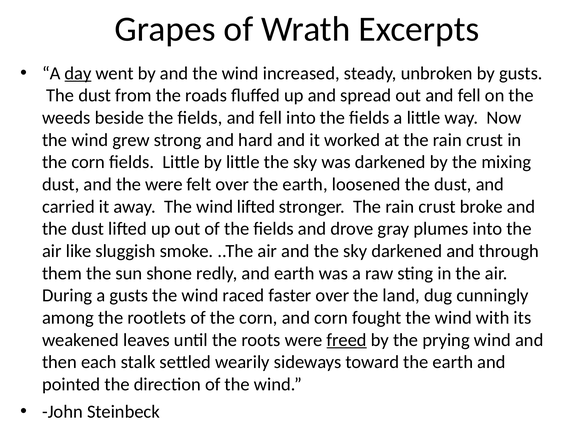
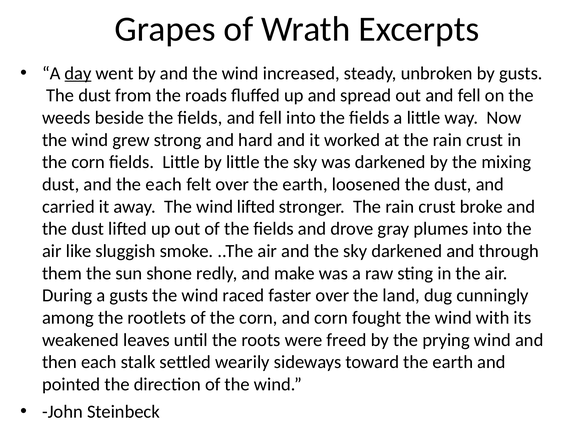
the were: were -> each
and earth: earth -> make
freed underline: present -> none
